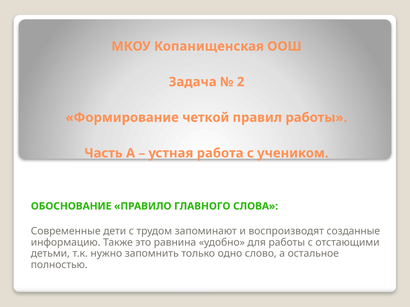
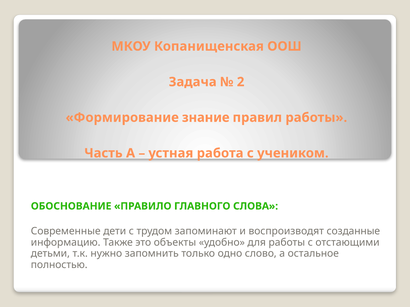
четкой: четкой -> знание
равнина: равнина -> объекты
